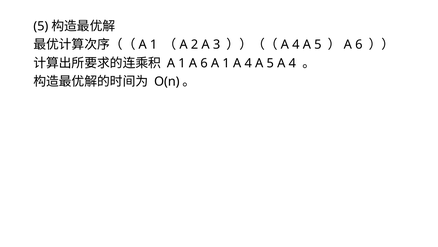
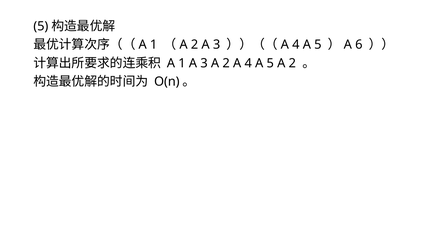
1 A 6: 6 -> 3
1 at (226, 63): 1 -> 2
5 A 4: 4 -> 2
